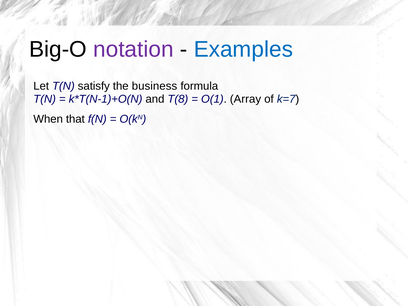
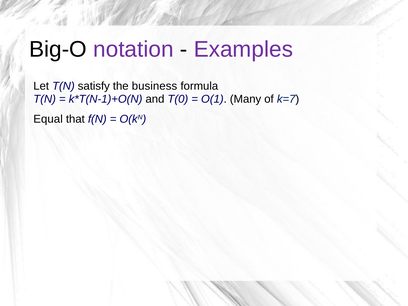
Examples colour: blue -> purple
T(8: T(8 -> T(0
Array: Array -> Many
When: When -> Equal
